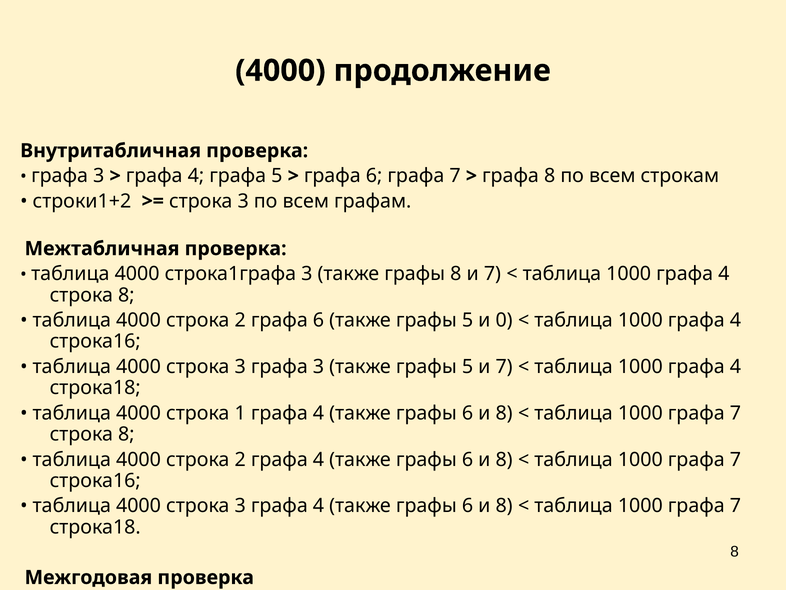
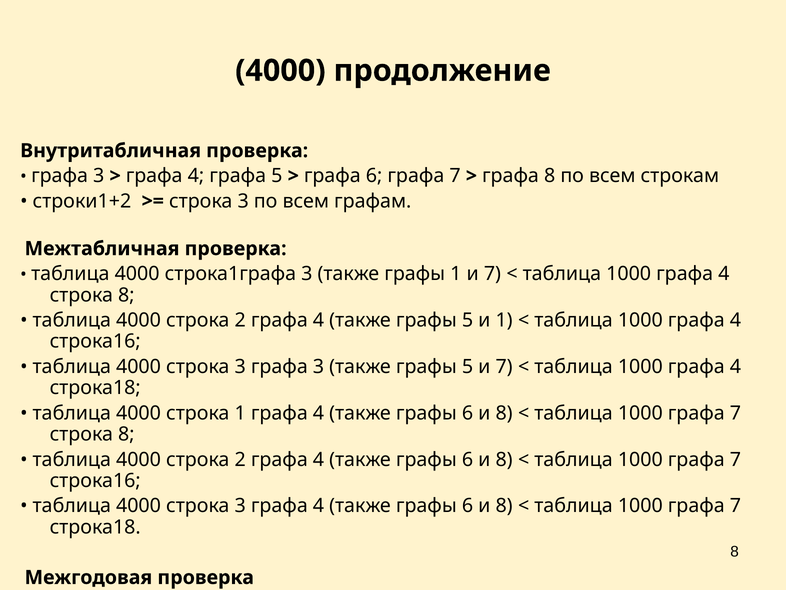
графы 8: 8 -> 1
6 at (318, 320): 6 -> 4
и 0: 0 -> 1
